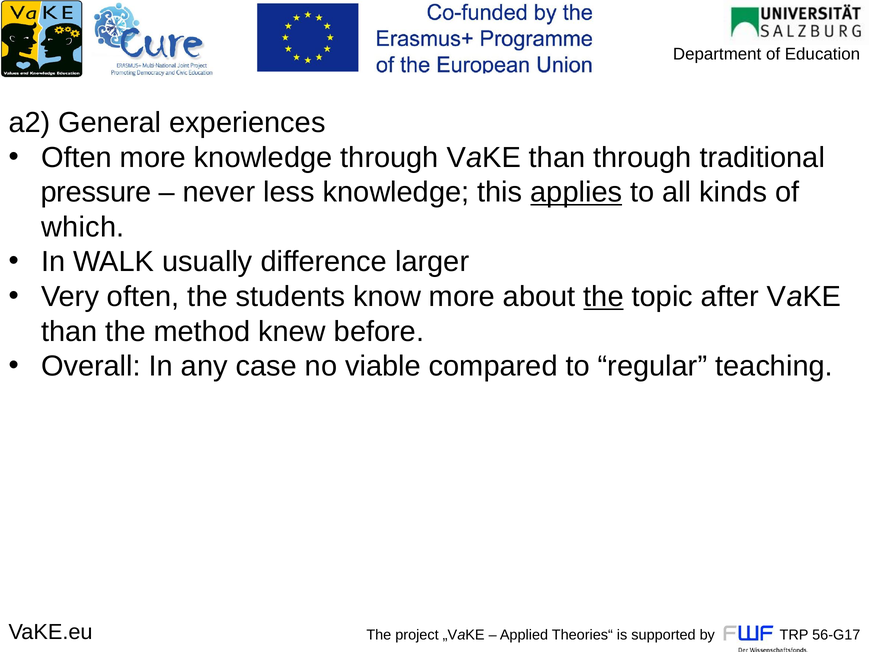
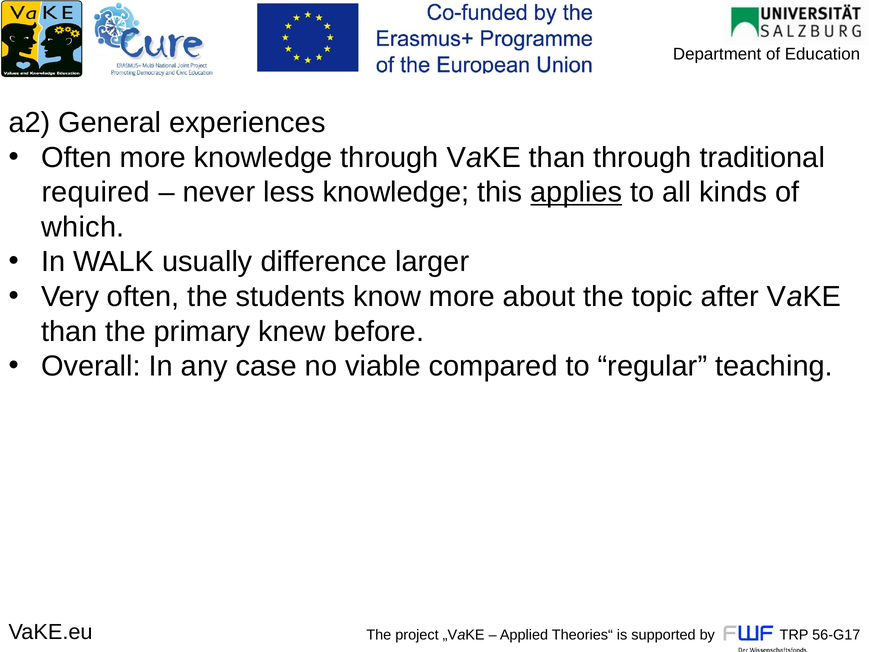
pressure: pressure -> required
the at (604, 297) underline: present -> none
method: method -> primary
